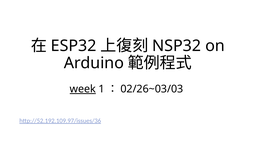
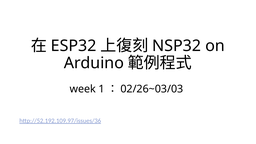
week underline: present -> none
